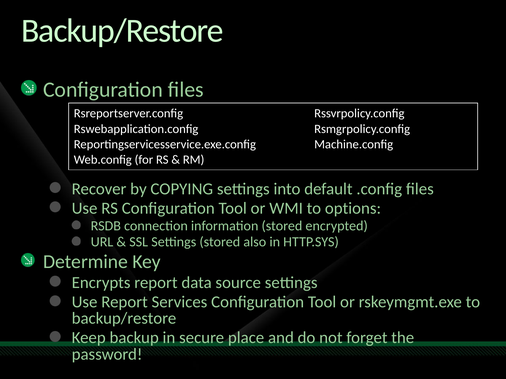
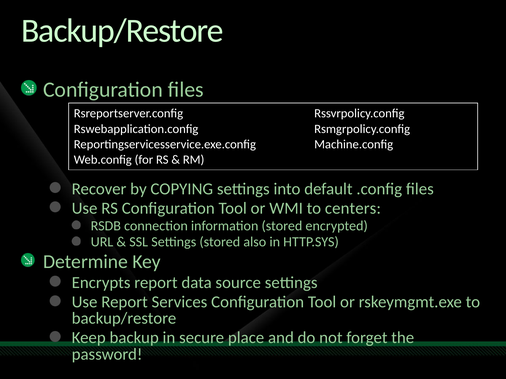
options: options -> centers
